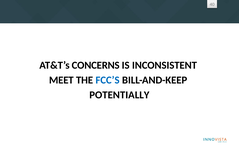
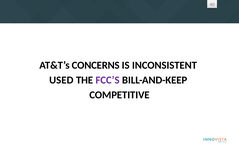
MEET: MEET -> USED
FCC’S colour: blue -> purple
POTENTIALLY: POTENTIALLY -> COMPETITIVE
